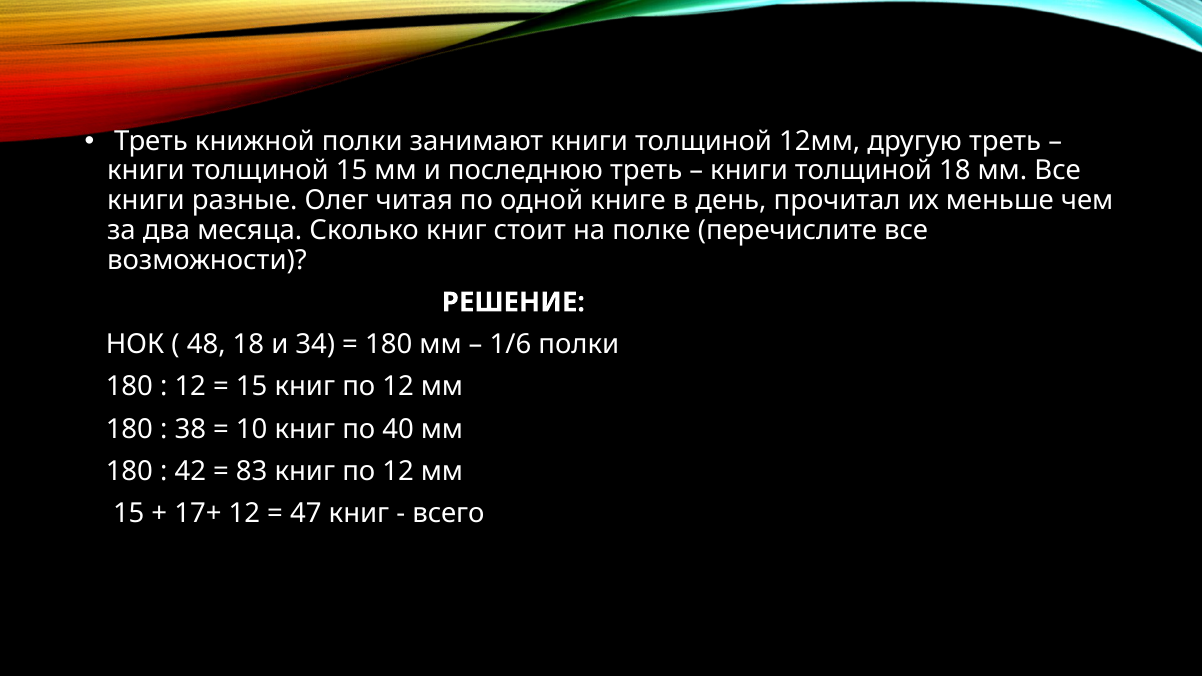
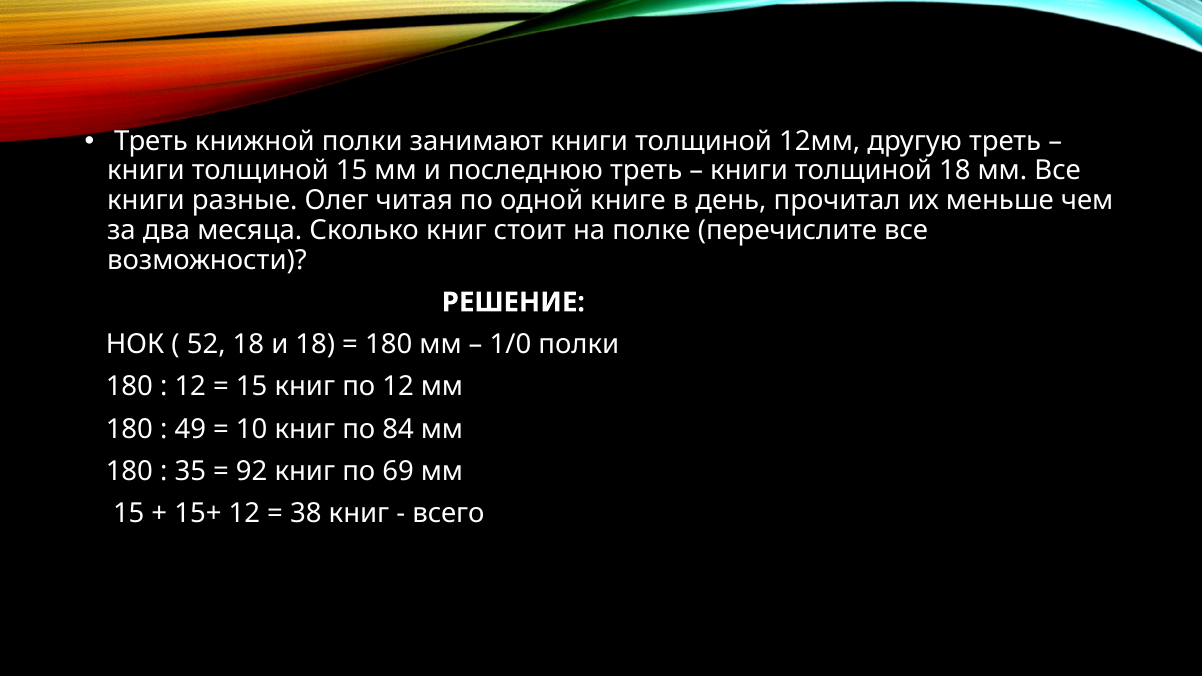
48: 48 -> 52
и 34: 34 -> 18
1/6: 1/6 -> 1/0
38: 38 -> 49
40: 40 -> 84
42: 42 -> 35
83: 83 -> 92
12 at (398, 471): 12 -> 69
17+: 17+ -> 15+
47: 47 -> 38
